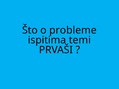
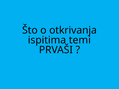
probleme: probleme -> otkrivanja
